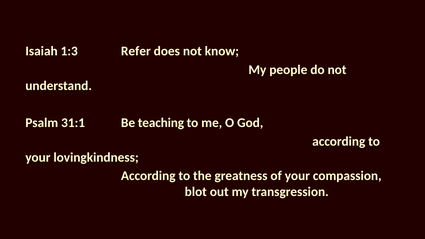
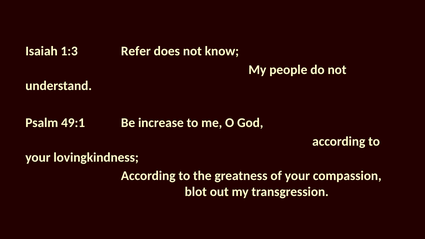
31:1: 31:1 -> 49:1
teaching: teaching -> increase
